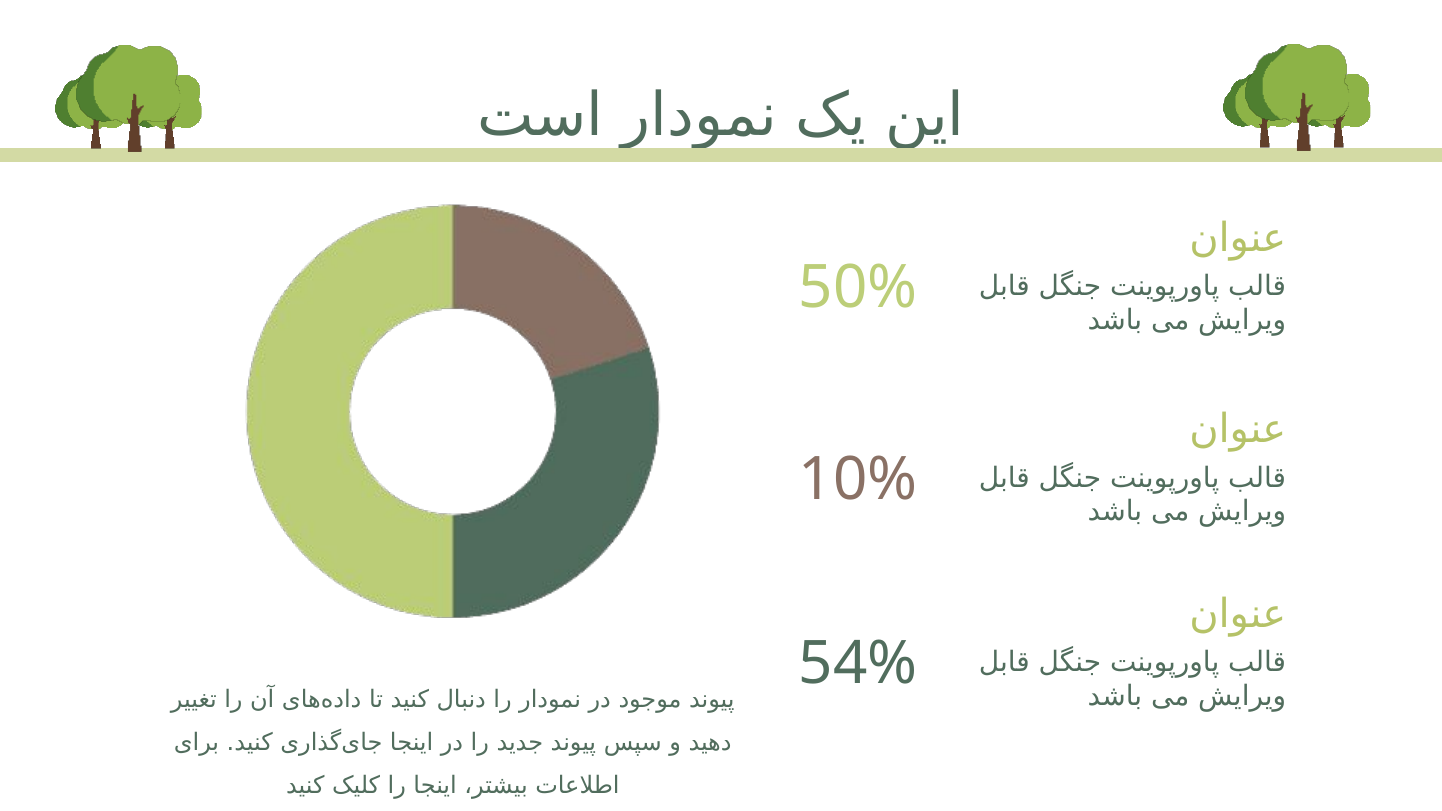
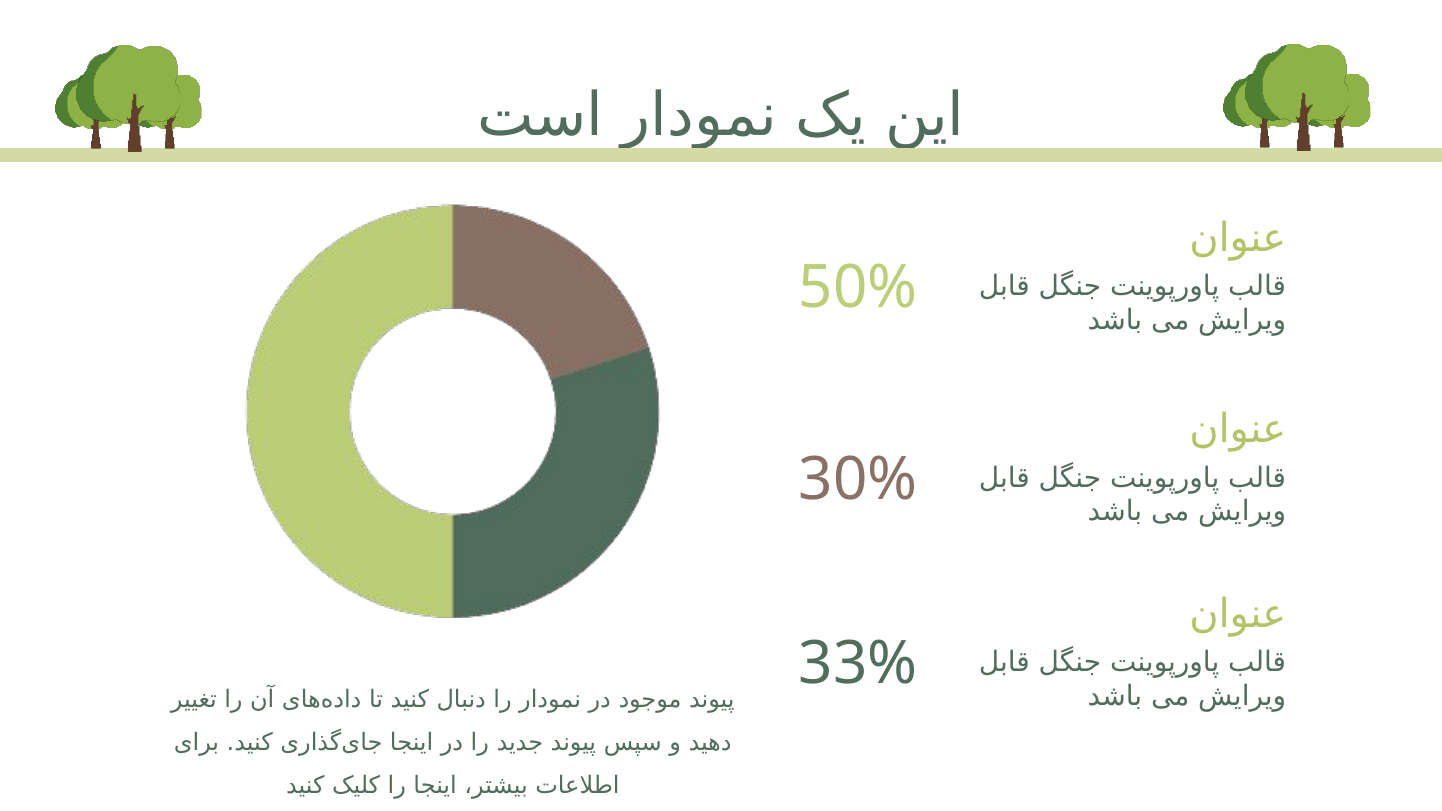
10%: 10% -> 30%
54%: 54% -> 33%
